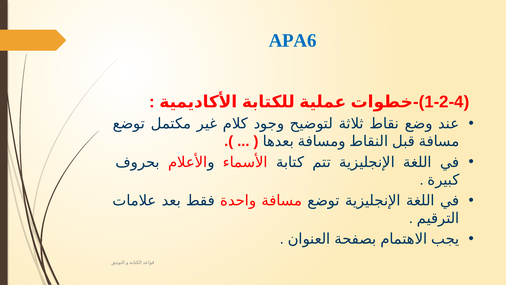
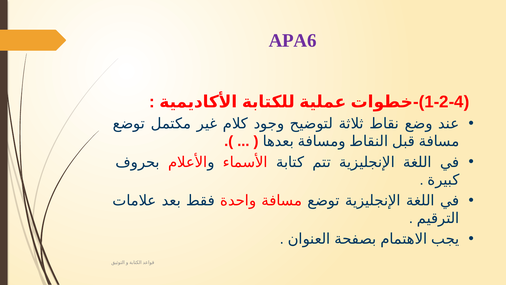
APA6 colour: blue -> purple
